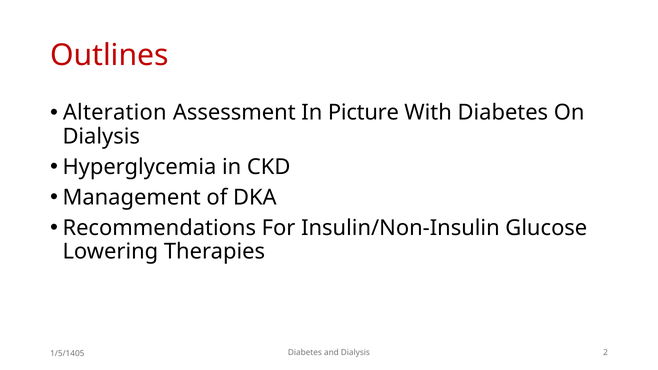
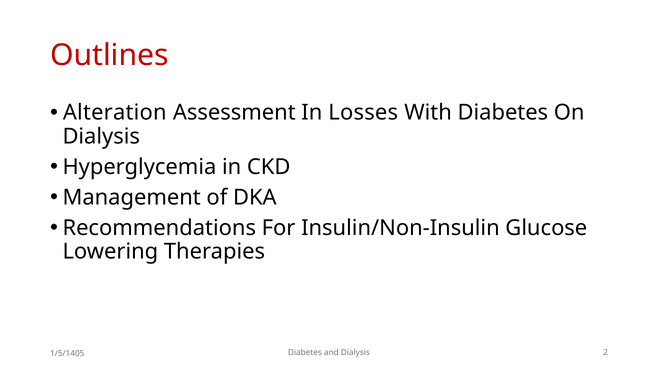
Picture: Picture -> Losses
